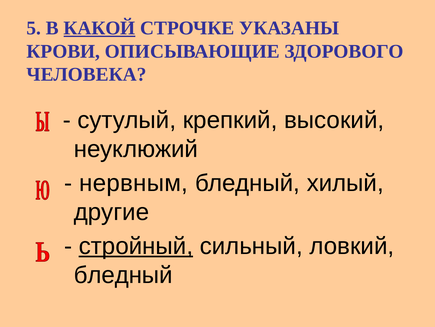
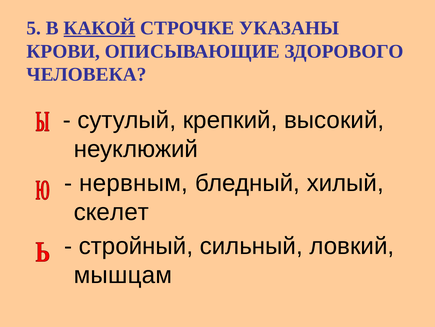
другие: другие -> скелет
стройный underline: present -> none
бледный at (123, 275): бледный -> мышцам
